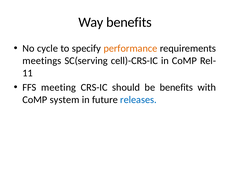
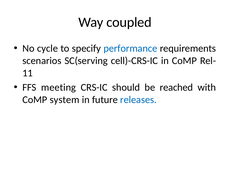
Way benefits: benefits -> coupled
performance colour: orange -> blue
meetings: meetings -> scenarios
be benefits: benefits -> reached
